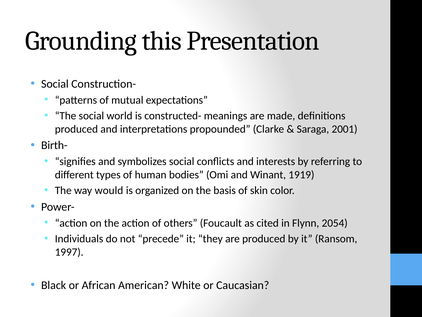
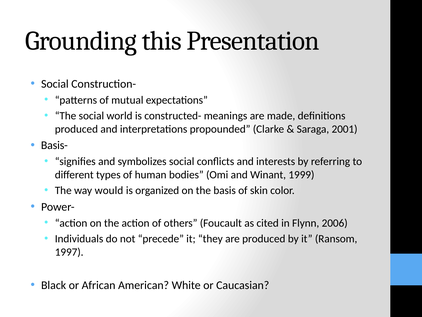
Birth-: Birth- -> Basis-
1919: 1919 -> 1999
2054: 2054 -> 2006
